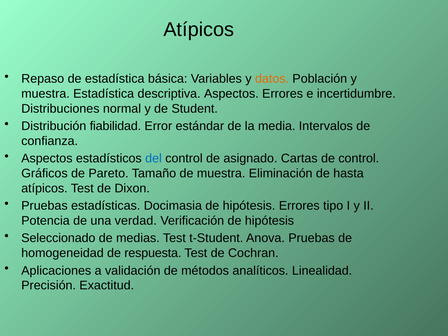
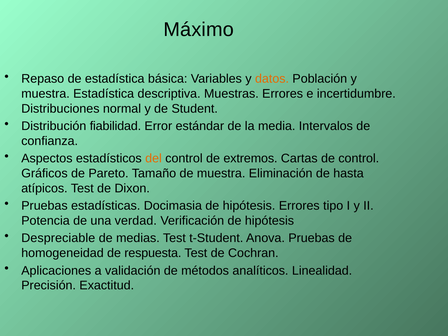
Atípicos at (199, 30): Atípicos -> Máximo
descriptiva Aspectos: Aspectos -> Muestras
del colour: blue -> orange
asignado: asignado -> extremos
Seleccionado: Seleccionado -> Despreciable
